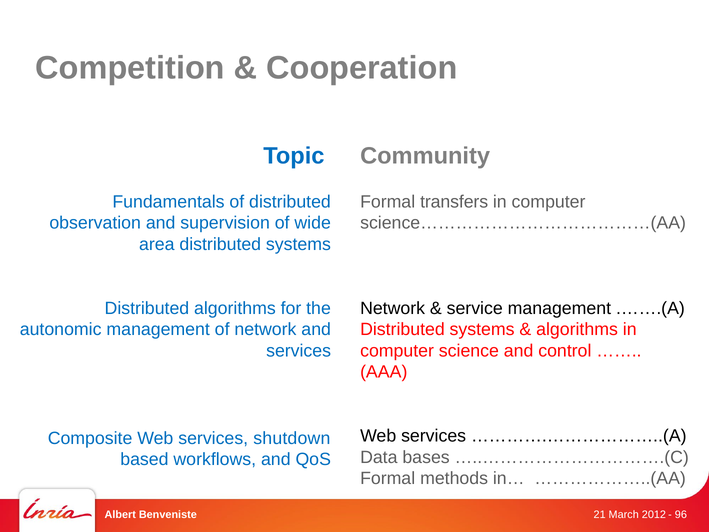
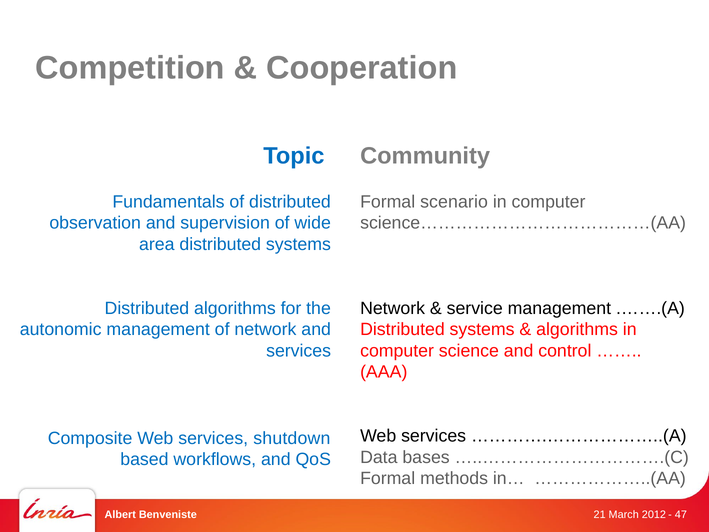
transfers: transfers -> scenario
96: 96 -> 47
